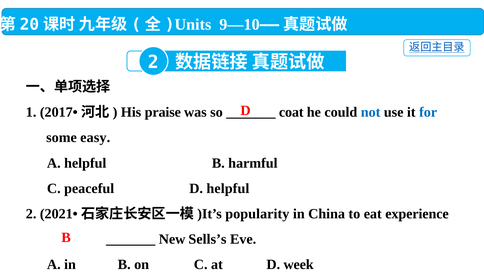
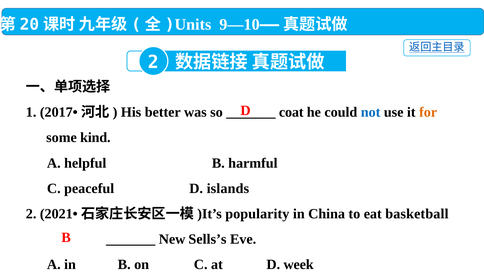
praise: praise -> better
for colour: blue -> orange
easy: easy -> kind
D helpful: helpful -> islands
experience: experience -> basketball
